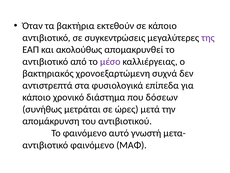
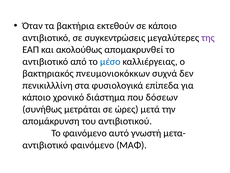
μέσο colour: purple -> blue
χρονοεξαρτώμενη: χρονοεξαρτώμενη -> πνευμονιοκόκκων
αντιστρεπτά: αντιστρεπτά -> πενικιλλλίνη
